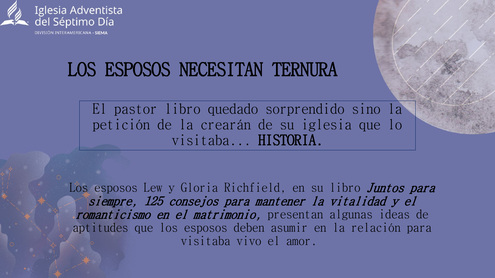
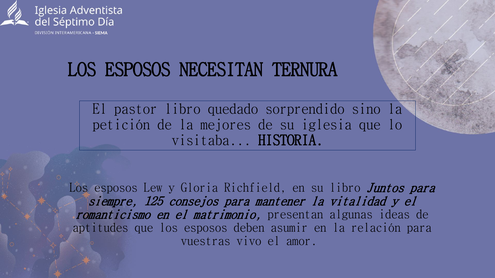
crearán: crearán -> mejores
visitaba at (206, 242): visitaba -> vuestras
